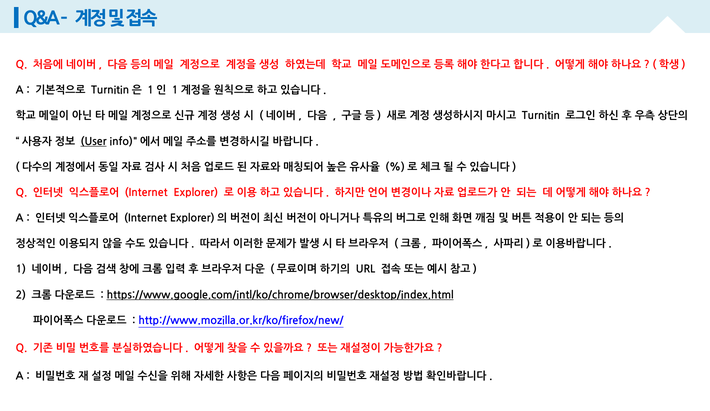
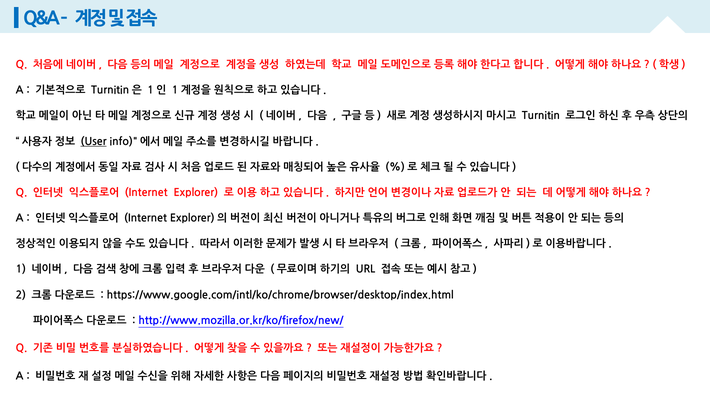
https://www.google.com/intl/ko/chrome/browser/desktop/index.html underline: present -> none
